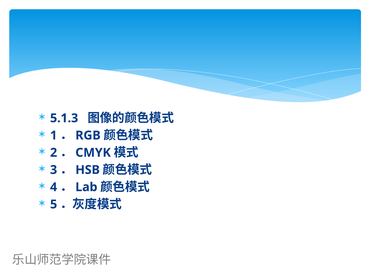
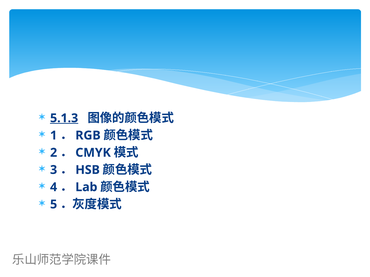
5.1.3 underline: none -> present
